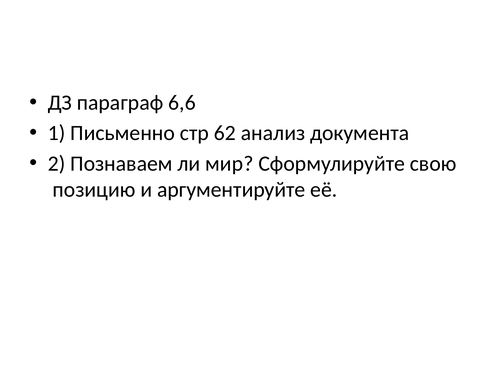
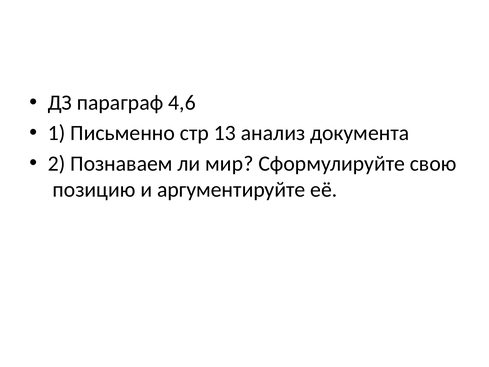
6,6: 6,6 -> 4,6
62: 62 -> 13
